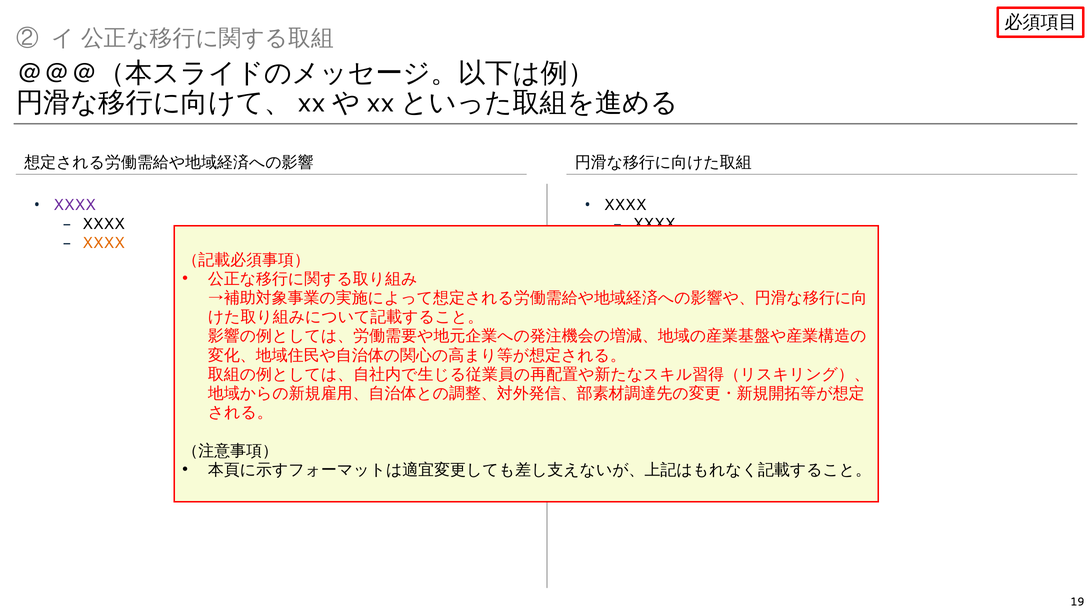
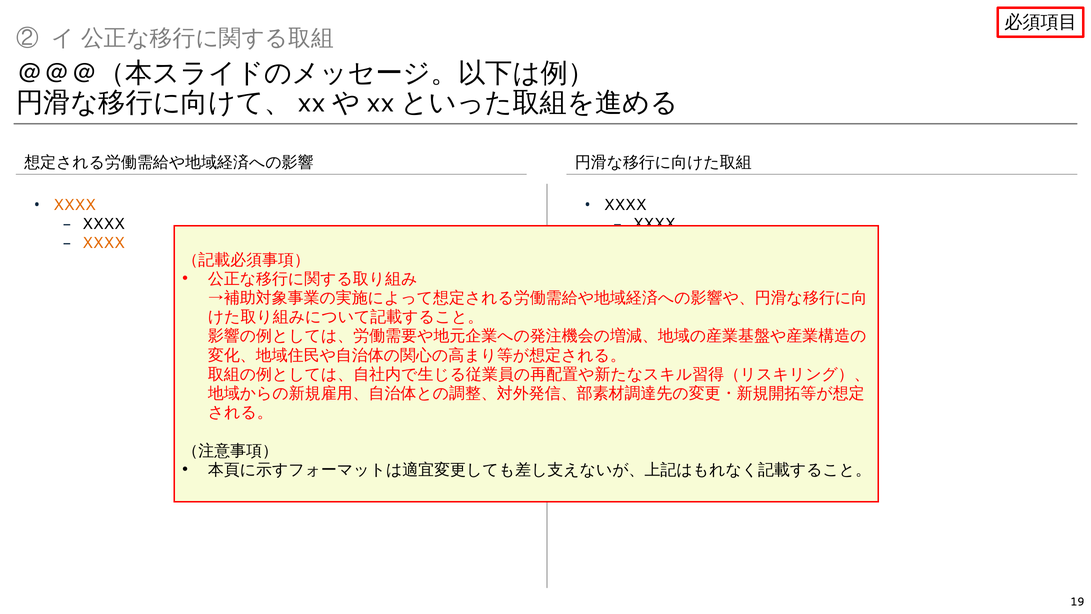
XXXX at (75, 205) colour: purple -> orange
